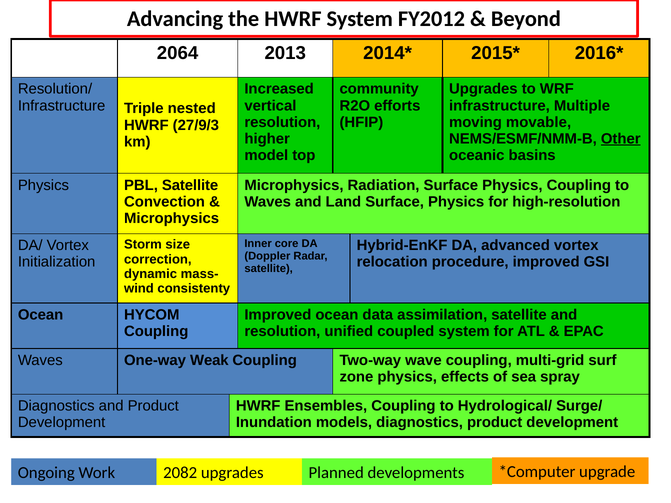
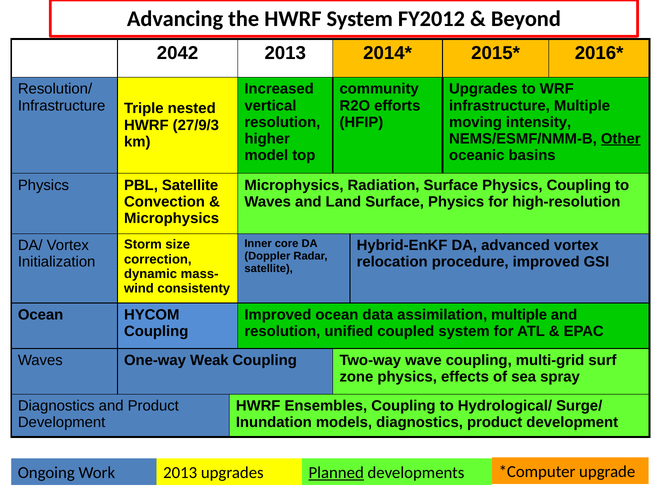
2064: 2064 -> 2042
movable: movable -> intensity
assimilation satellite: satellite -> multiple
Work 2082: 2082 -> 2013
Planned underline: none -> present
